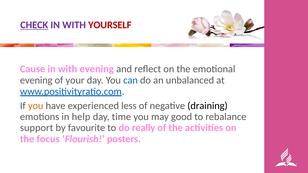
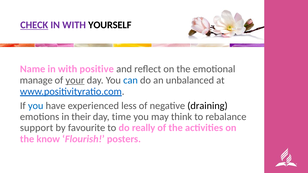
YOURSELF colour: red -> black
Cause: Cause -> Name
with evening: evening -> positive
evening at (36, 80): evening -> manage
your underline: none -> present
you at (36, 106) colour: orange -> blue
help: help -> their
good: good -> think
focus: focus -> know
